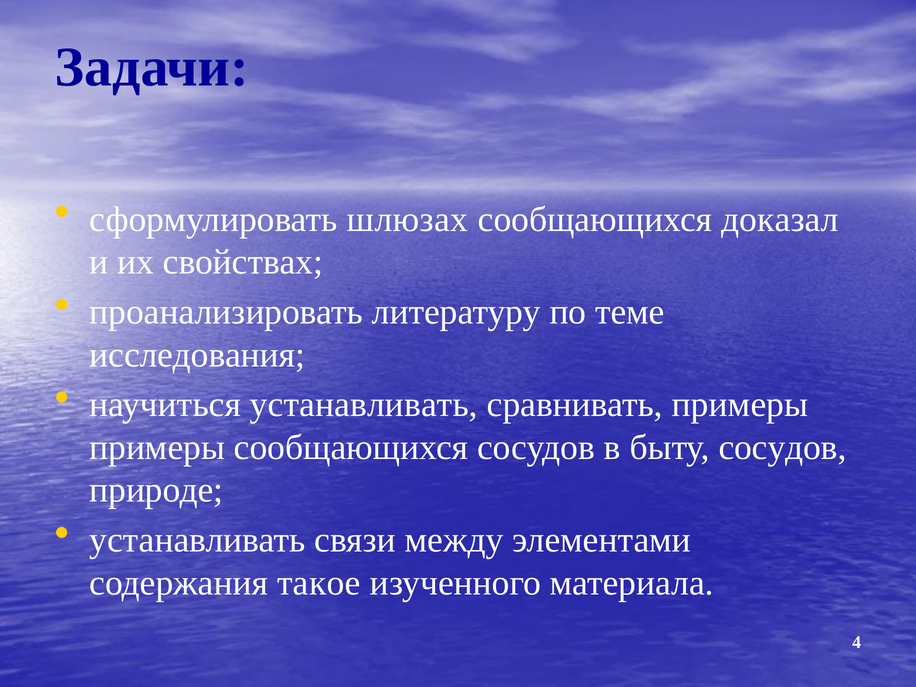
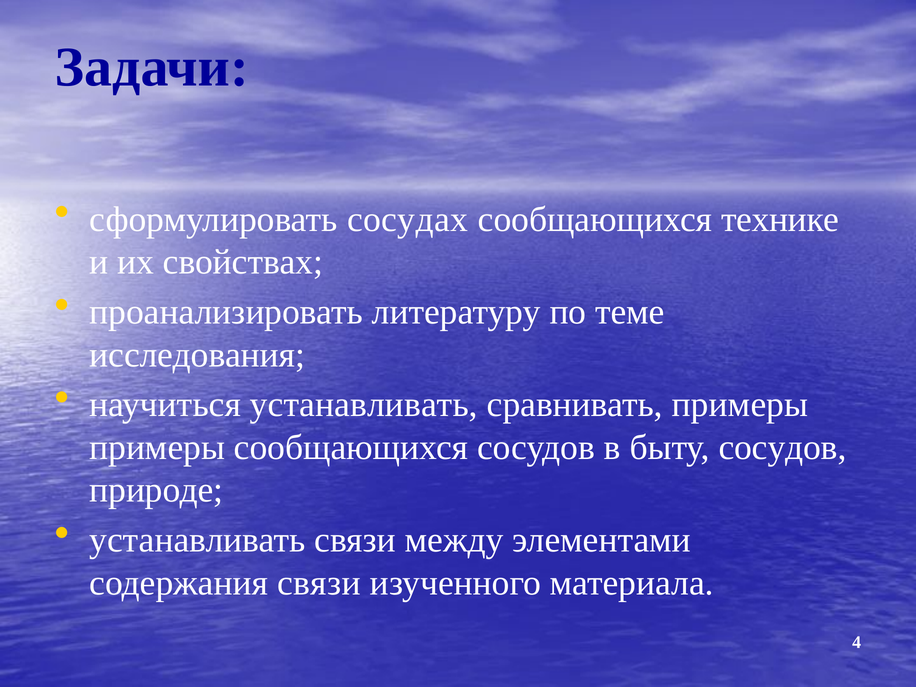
шлюзах: шлюзах -> сосудах
доказал: доказал -> технике
содержания такое: такое -> связи
